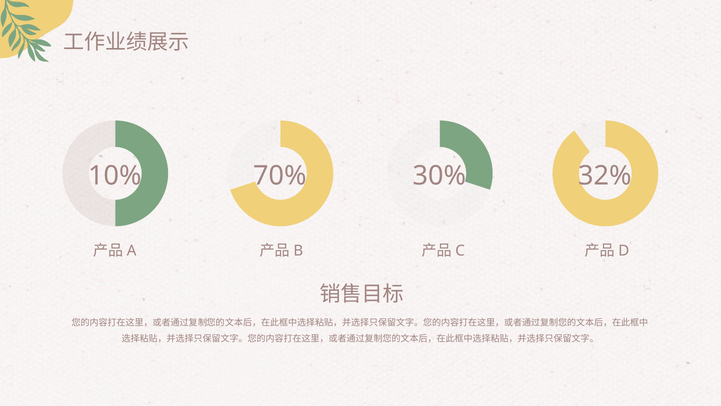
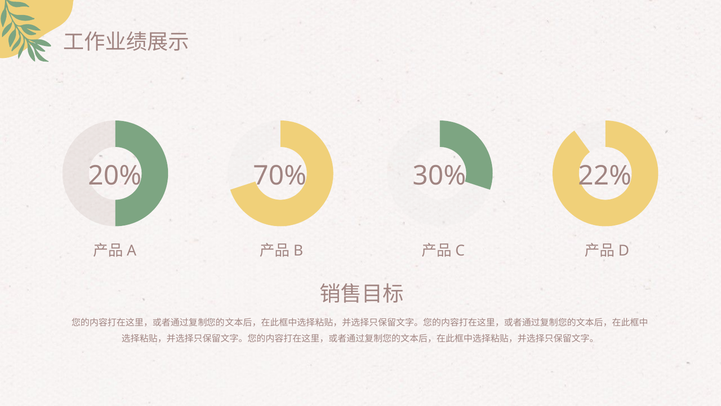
10%: 10% -> 20%
32%: 32% -> 22%
